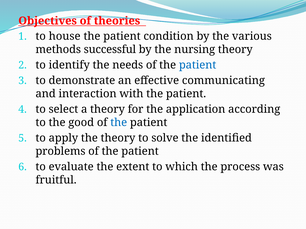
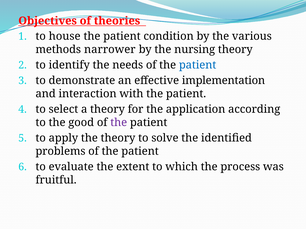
successful: successful -> narrower
communicating: communicating -> implementation
the at (119, 123) colour: blue -> purple
